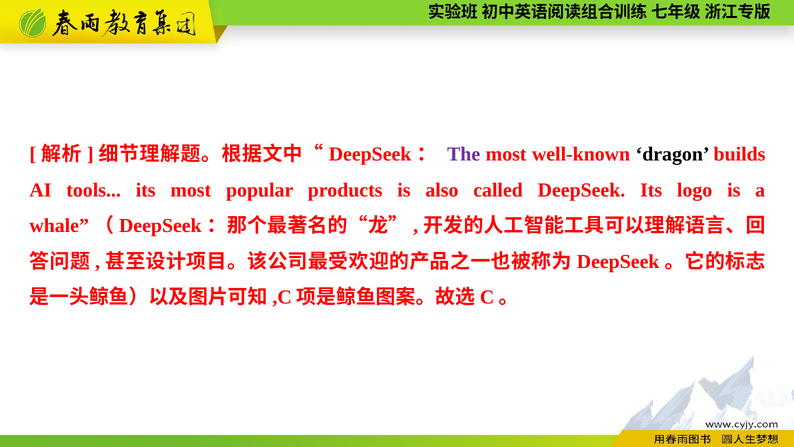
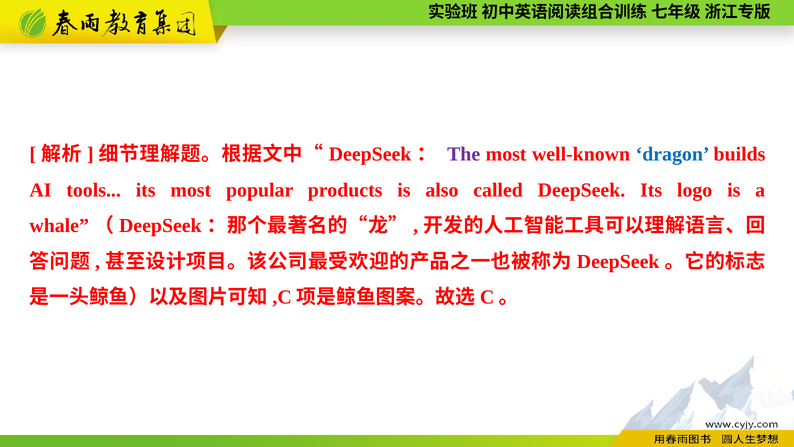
dragon colour: black -> blue
